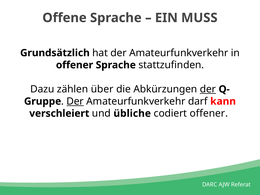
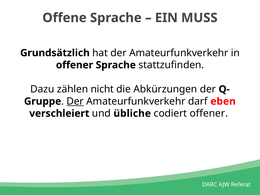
über: über -> nicht
der at (208, 89) underline: present -> none
kann: kann -> eben
